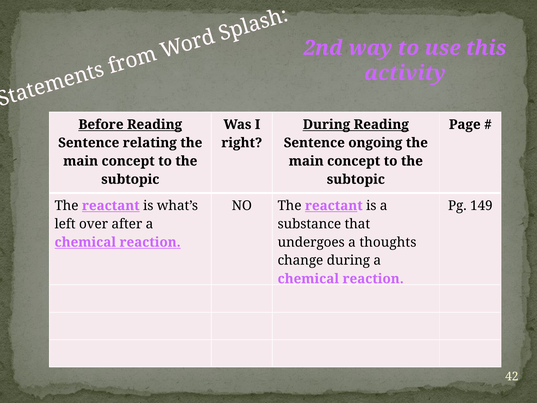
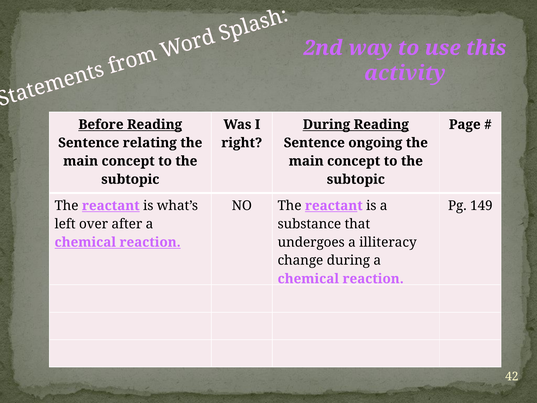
thoughts: thoughts -> illiteracy
